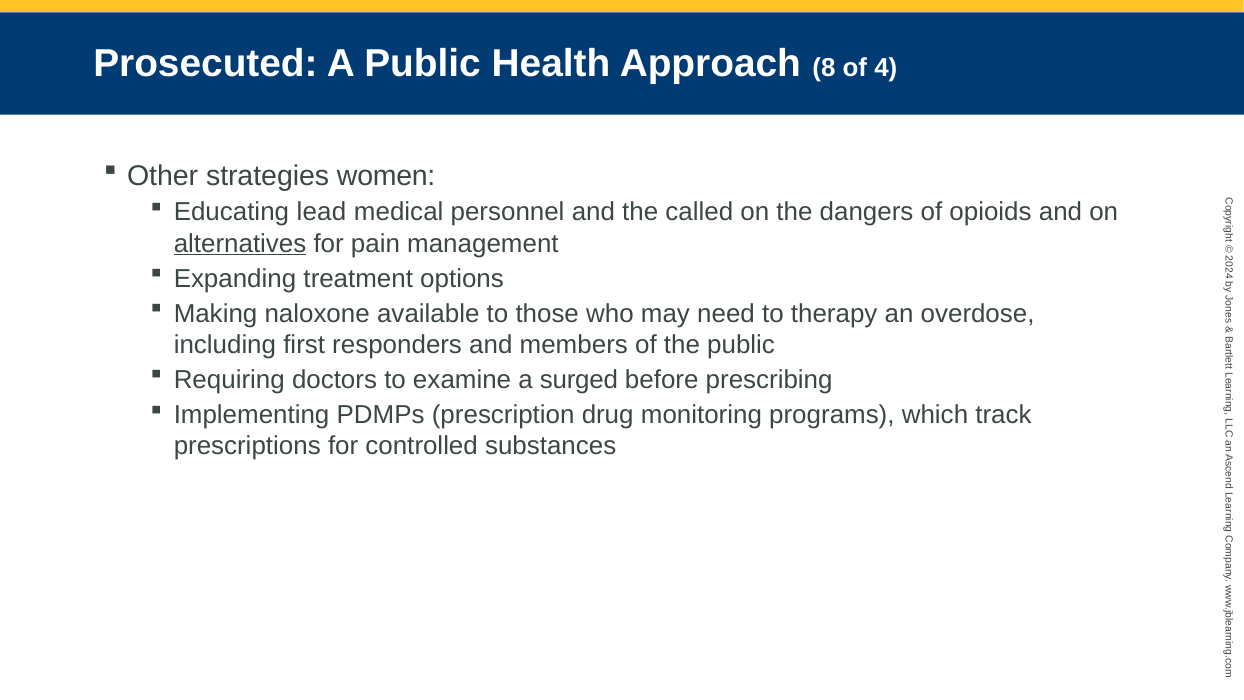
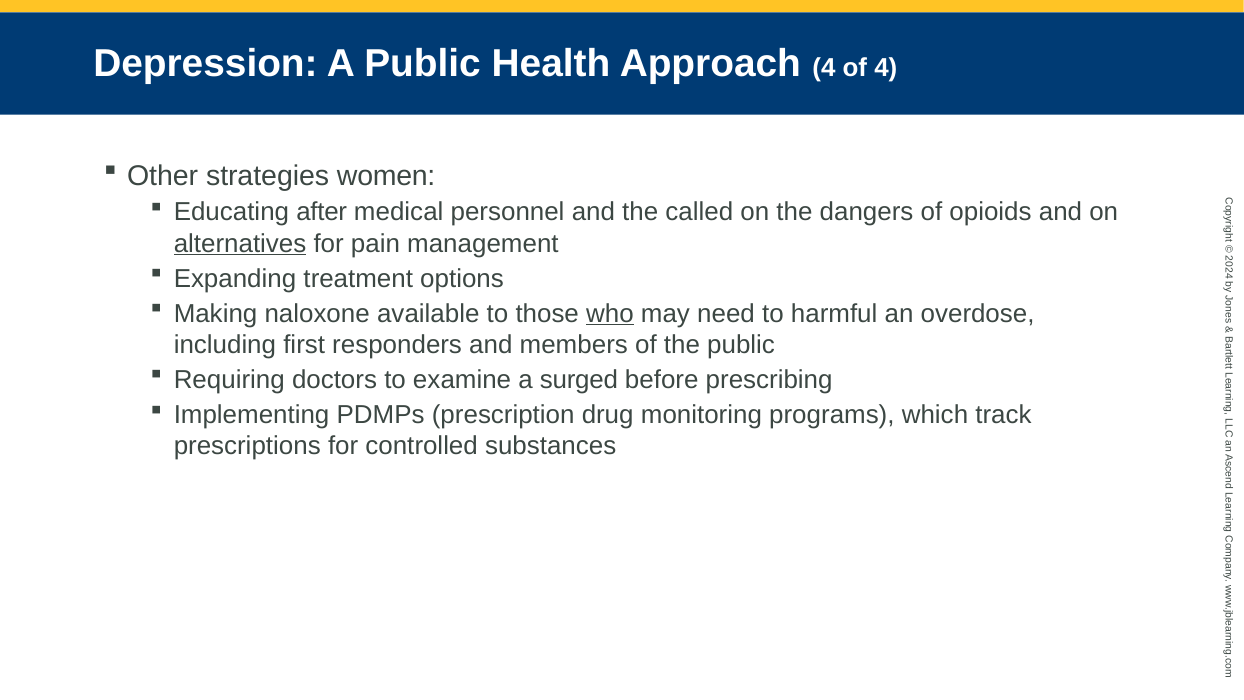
Prosecuted: Prosecuted -> Depression
Approach 8: 8 -> 4
lead: lead -> after
who underline: none -> present
therapy: therapy -> harmful
